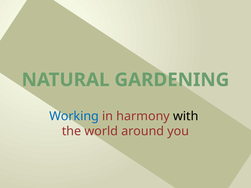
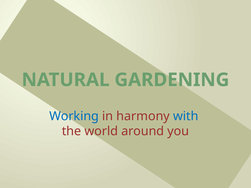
with colour: black -> blue
